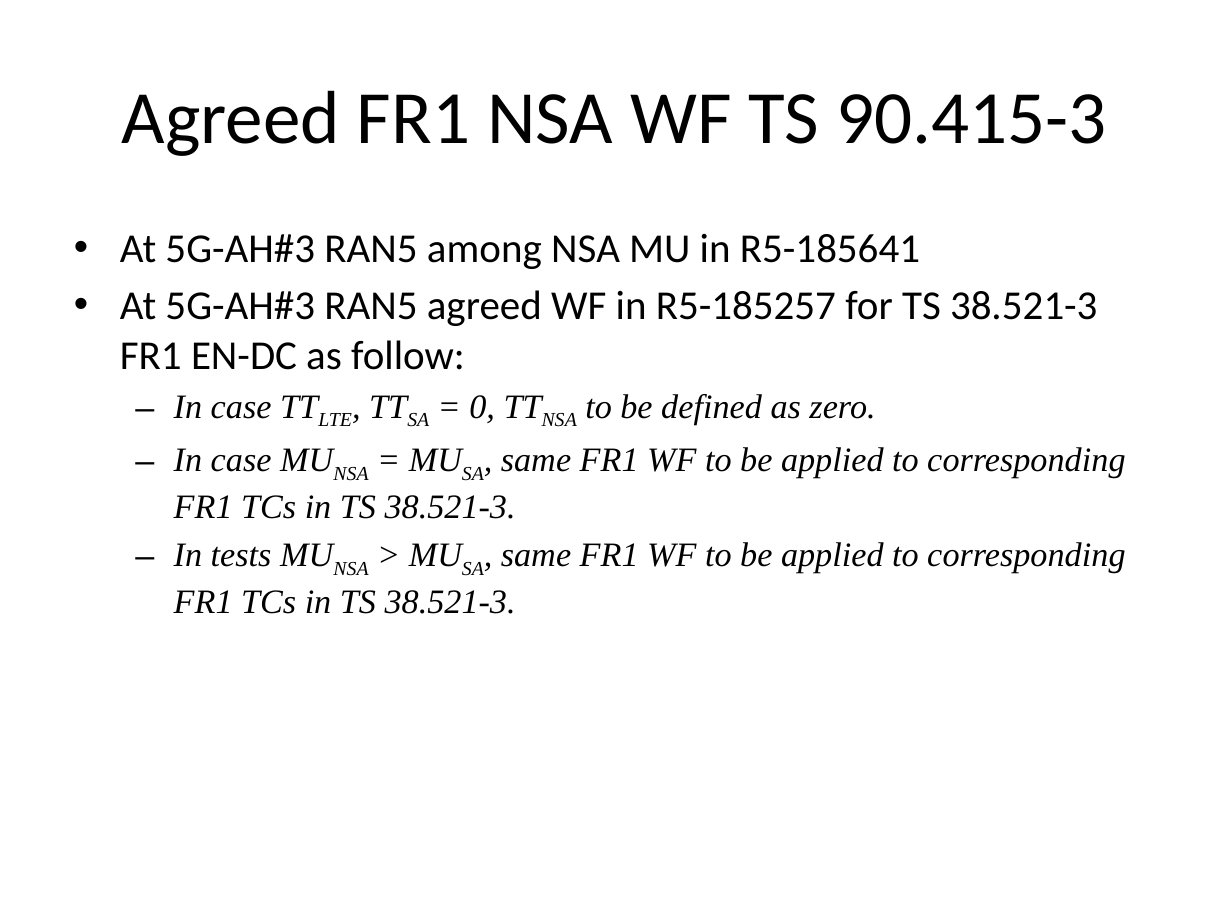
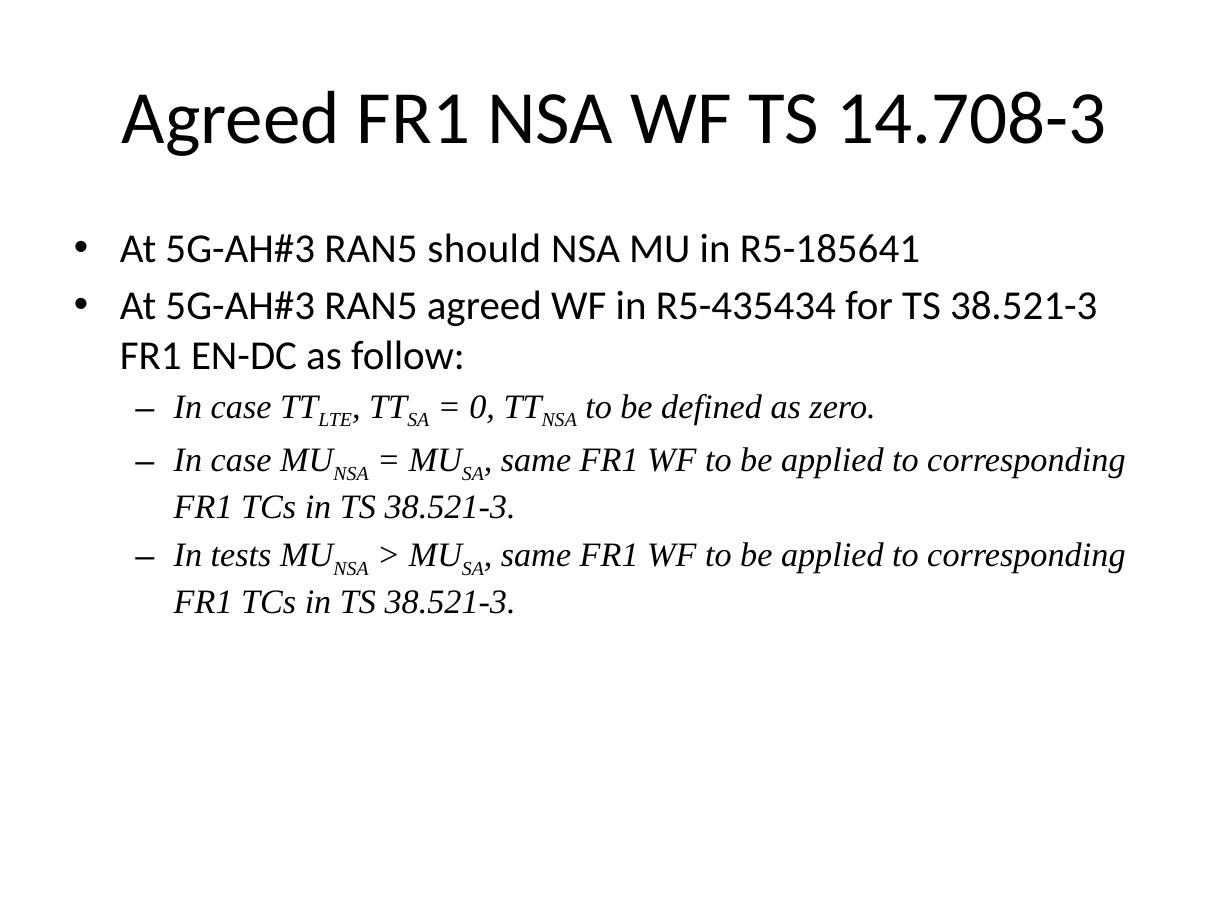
90.415-3: 90.415-3 -> 14.708-3
among: among -> should
R5-185257: R5-185257 -> R5-435434
